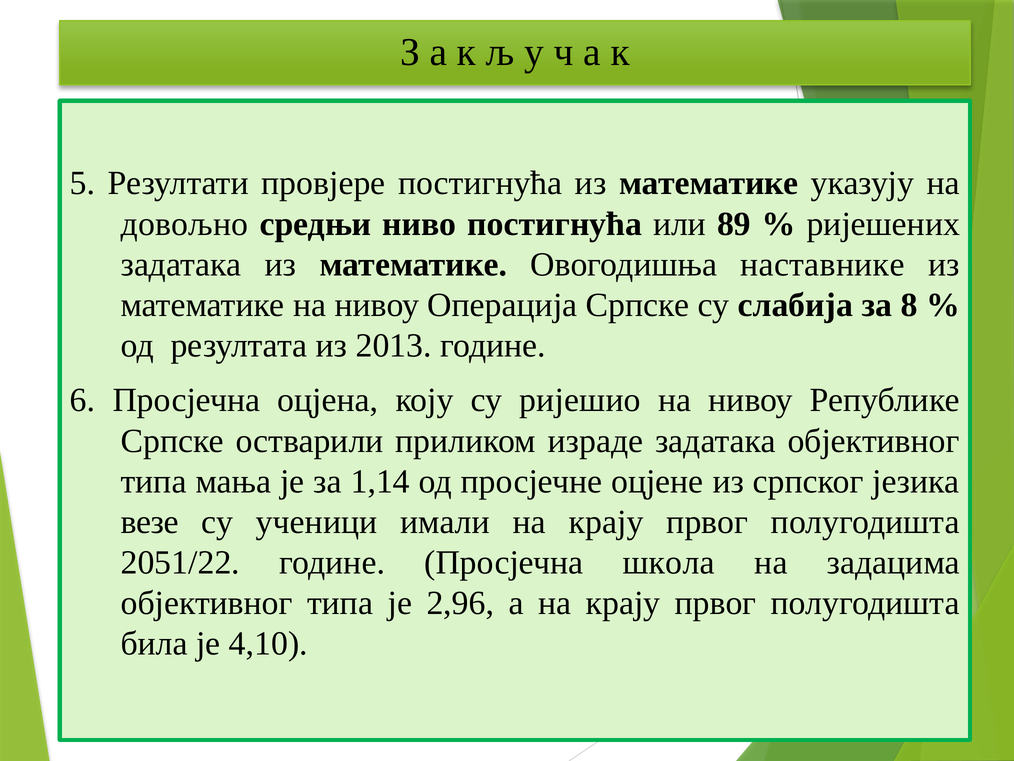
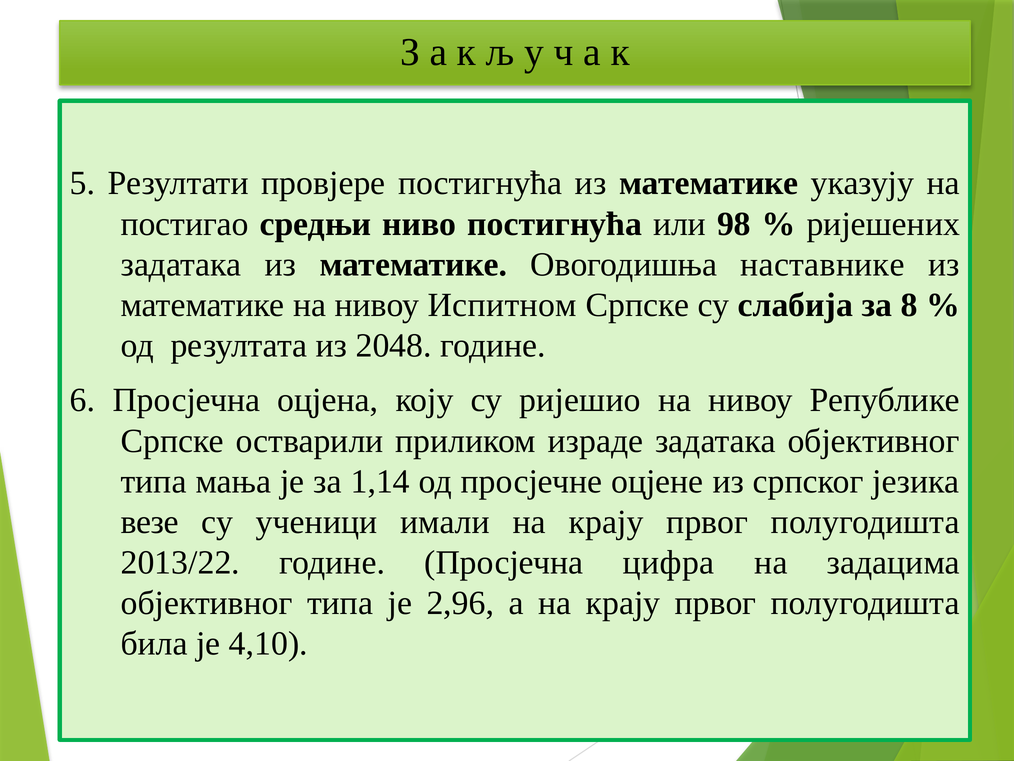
довољно: довољно -> постигао
89: 89 -> 98
Операција: Операција -> Испитном
2013: 2013 -> 2048
2051/22: 2051/22 -> 2013/22
школа: школа -> цифра
